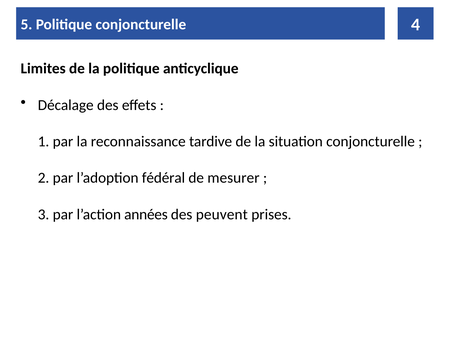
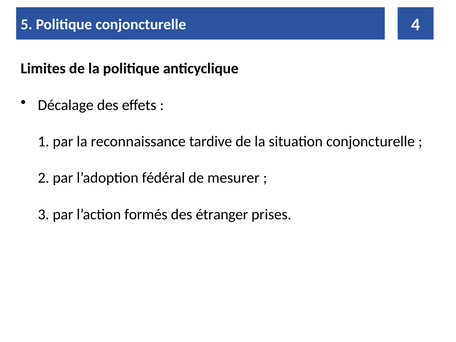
années: années -> formés
peuvent: peuvent -> étranger
